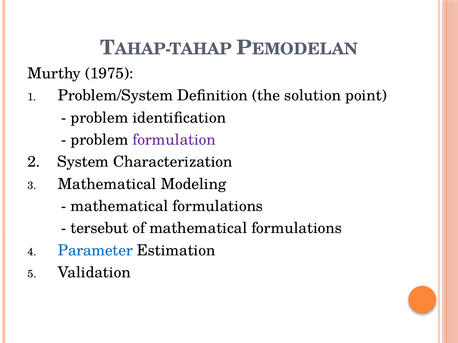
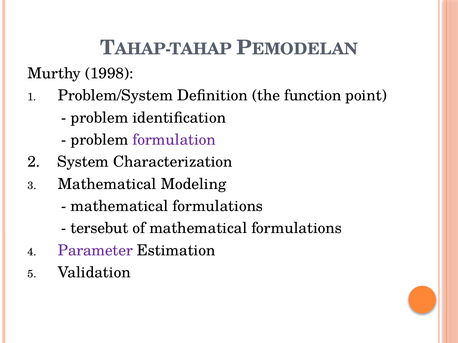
1975: 1975 -> 1998
solution: solution -> function
Parameter colour: blue -> purple
